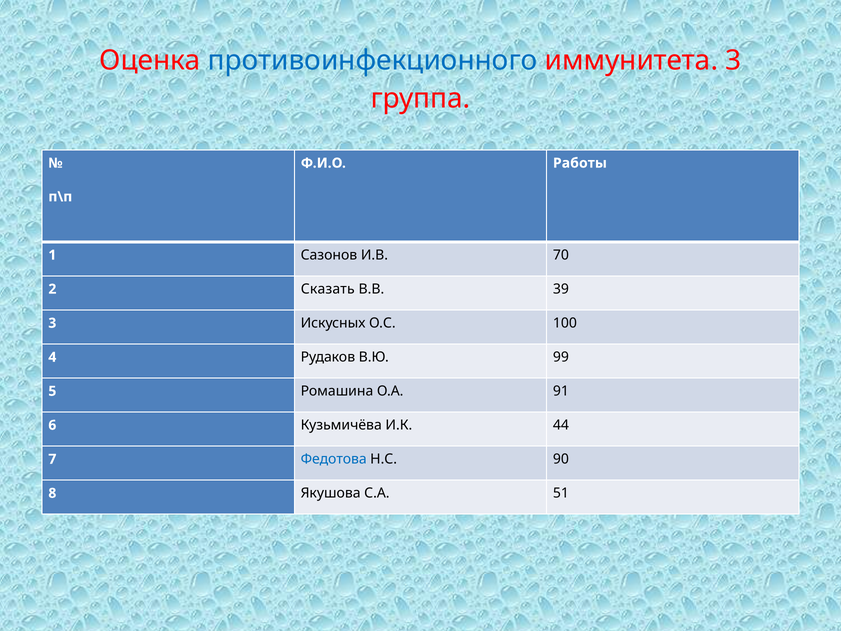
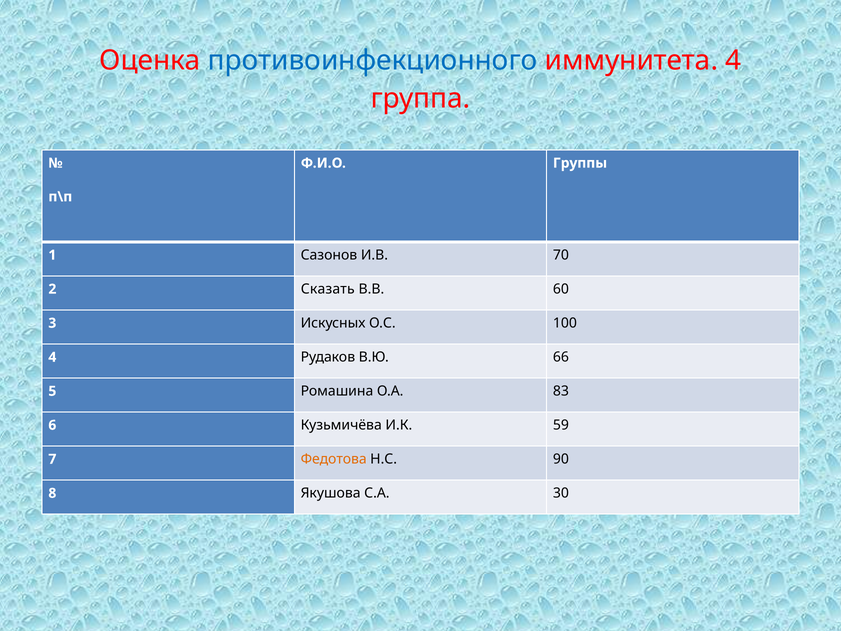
иммунитета 3: 3 -> 4
Работы: Работы -> Группы
39: 39 -> 60
99: 99 -> 66
91: 91 -> 83
44: 44 -> 59
Федотова colour: blue -> orange
51: 51 -> 30
